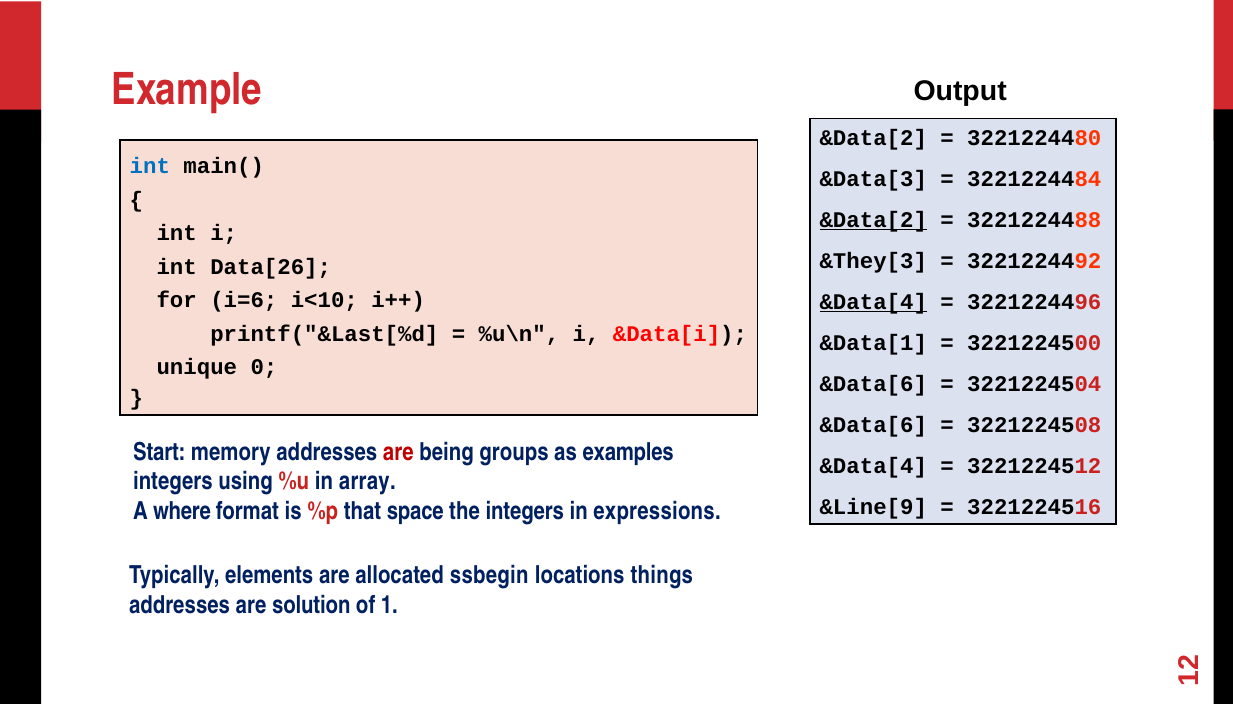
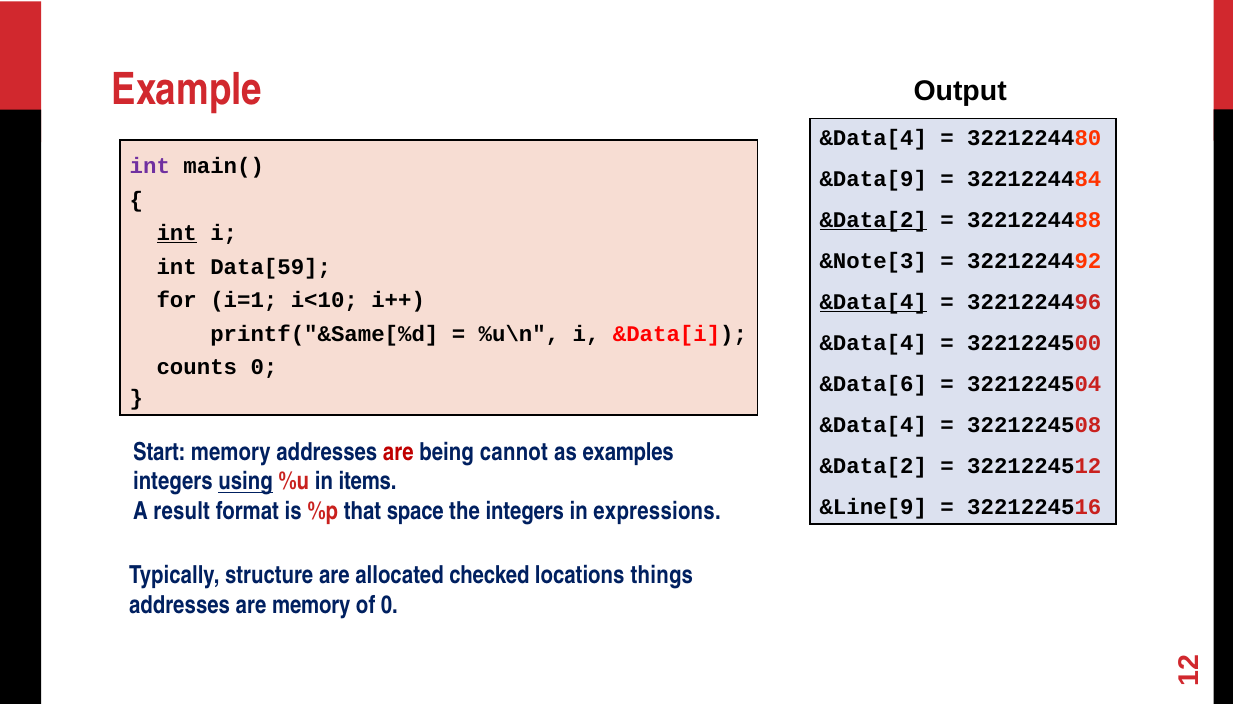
&Data[2 at (873, 138): &Data[2 -> &Data[4
int at (150, 166) colour: blue -> purple
&Data[3: &Data[3 -> &Data[9
int at (177, 233) underline: none -> present
&They[3: &They[3 -> &Note[3
Data[26: Data[26 -> Data[59
i=6: i=6 -> i=1
printf("&Last[%d: printf("&Last[%d -> printf("&Same[%d
&Data[1 at (873, 343): &Data[1 -> &Data[4
unique: unique -> counts
&Data[6 at (873, 426): &Data[6 -> &Data[4
groups: groups -> cannot
&Data[4 at (873, 467): &Data[4 -> &Data[2
using underline: none -> present
array: array -> items
where: where -> result
elements: elements -> structure
ssbegin: ssbegin -> checked
are solution: solution -> memory
of 1: 1 -> 0
